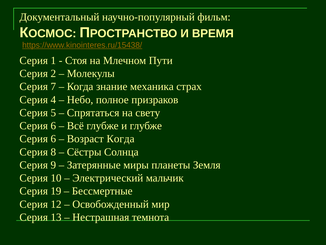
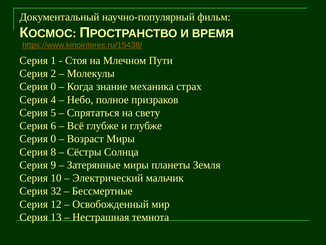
7 at (53, 86): 7 -> 0
6 at (53, 139): 6 -> 0
Возраст Когда: Когда -> Миры
19: 19 -> 32
